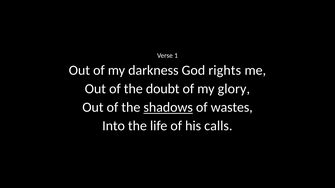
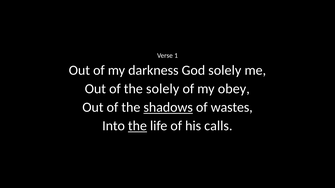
God rights: rights -> solely
the doubt: doubt -> solely
glory: glory -> obey
the at (137, 126) underline: none -> present
